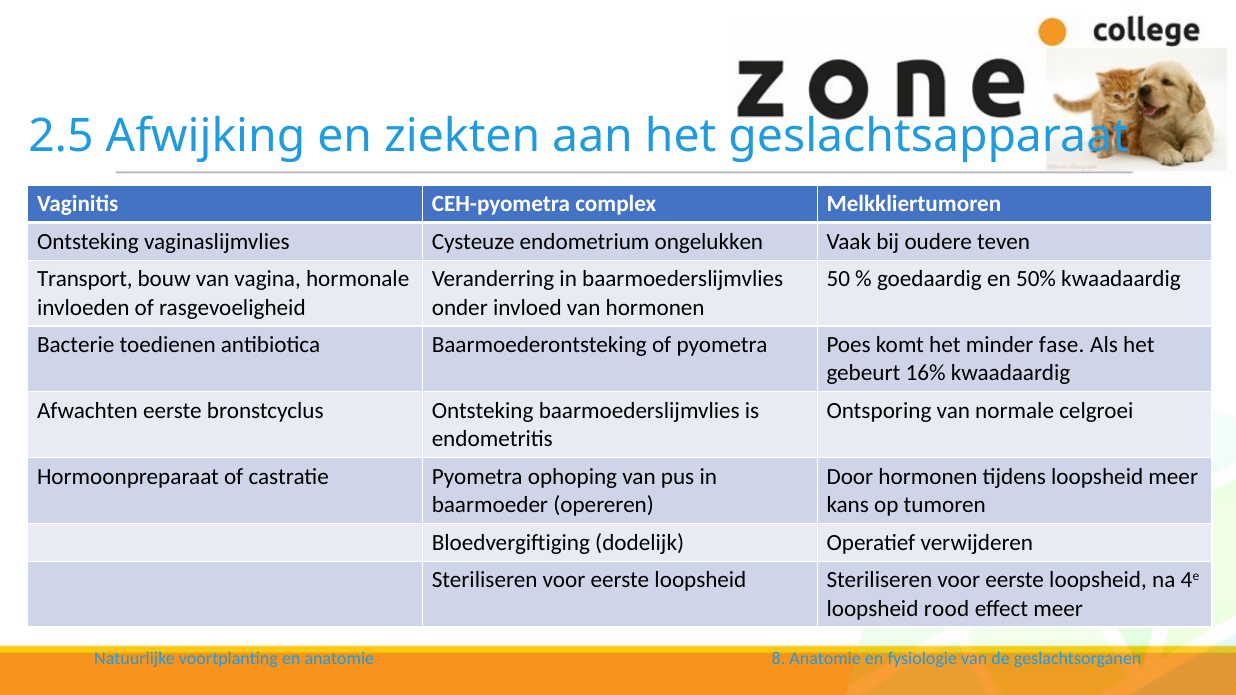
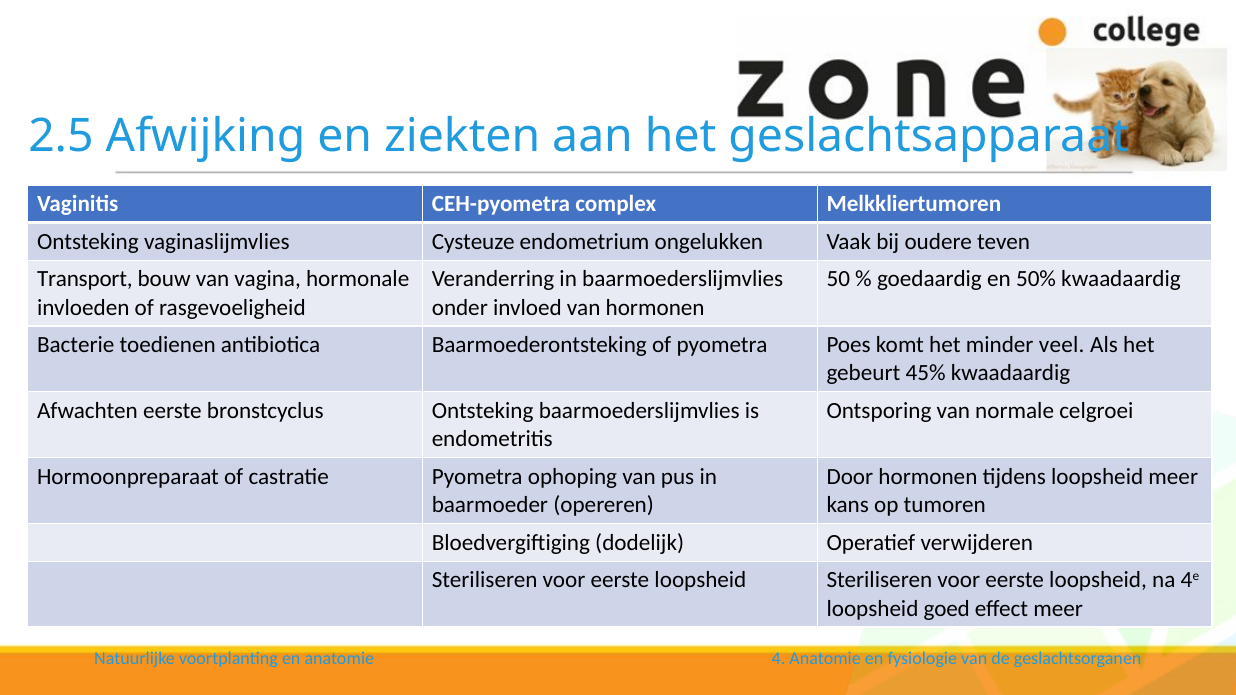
fase: fase -> veel
16%: 16% -> 45%
rood: rood -> goed
8: 8 -> 4
